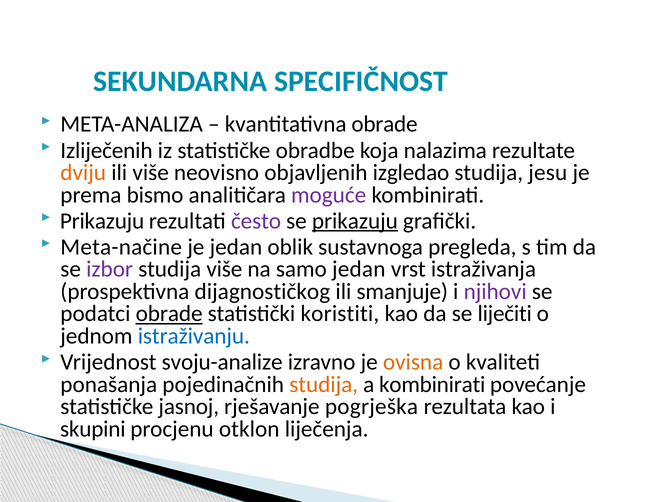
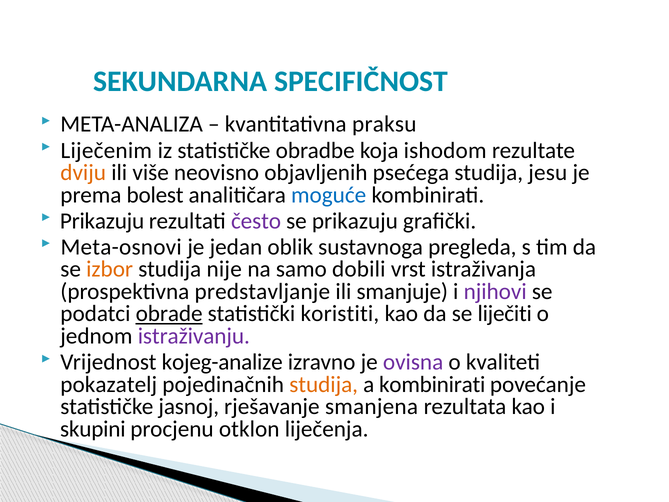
kvantitativna obrade: obrade -> praksu
Izliječenih: Izliječenih -> Liječenim
nalazima: nalazima -> ishodom
izgledao: izgledao -> psećega
bismo: bismo -> bolest
moguće colour: purple -> blue
prikazuju at (355, 221) underline: present -> none
Meta-načine: Meta-načine -> Meta-osnovi
izbor colour: purple -> orange
studija više: više -> nije
samo jedan: jedan -> dobili
dijagnostičkog: dijagnostičkog -> predstavljanje
istraživanju colour: blue -> purple
svoju-analize: svoju-analize -> kojeg-analize
ovisna colour: orange -> purple
ponašanja: ponašanja -> pokazatelj
pogrješka: pogrješka -> smanjena
